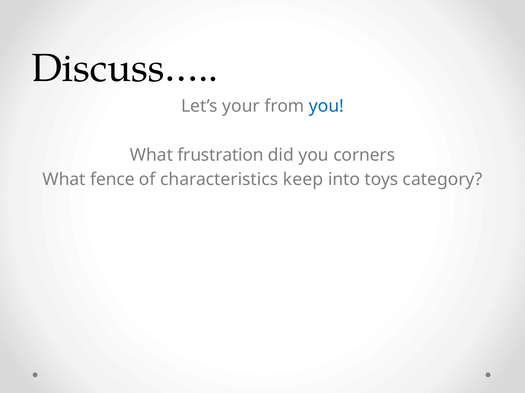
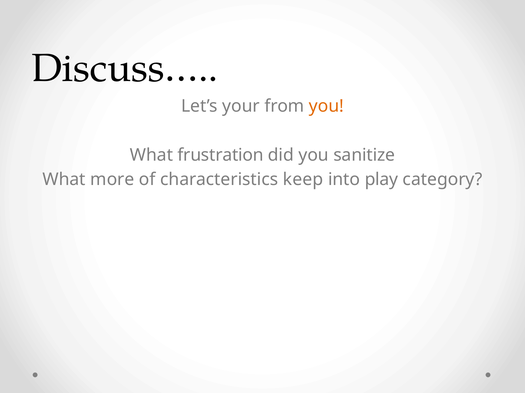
you at (326, 106) colour: blue -> orange
corners: corners -> sanitize
fence: fence -> more
toys: toys -> play
